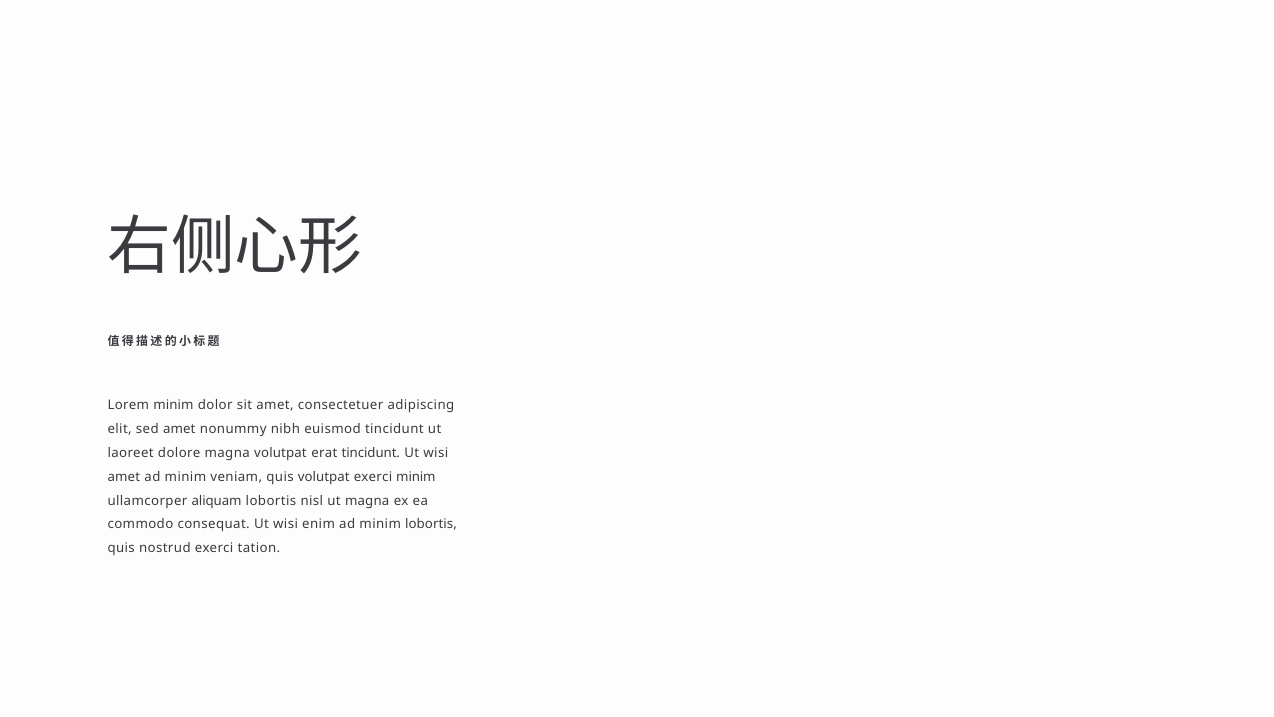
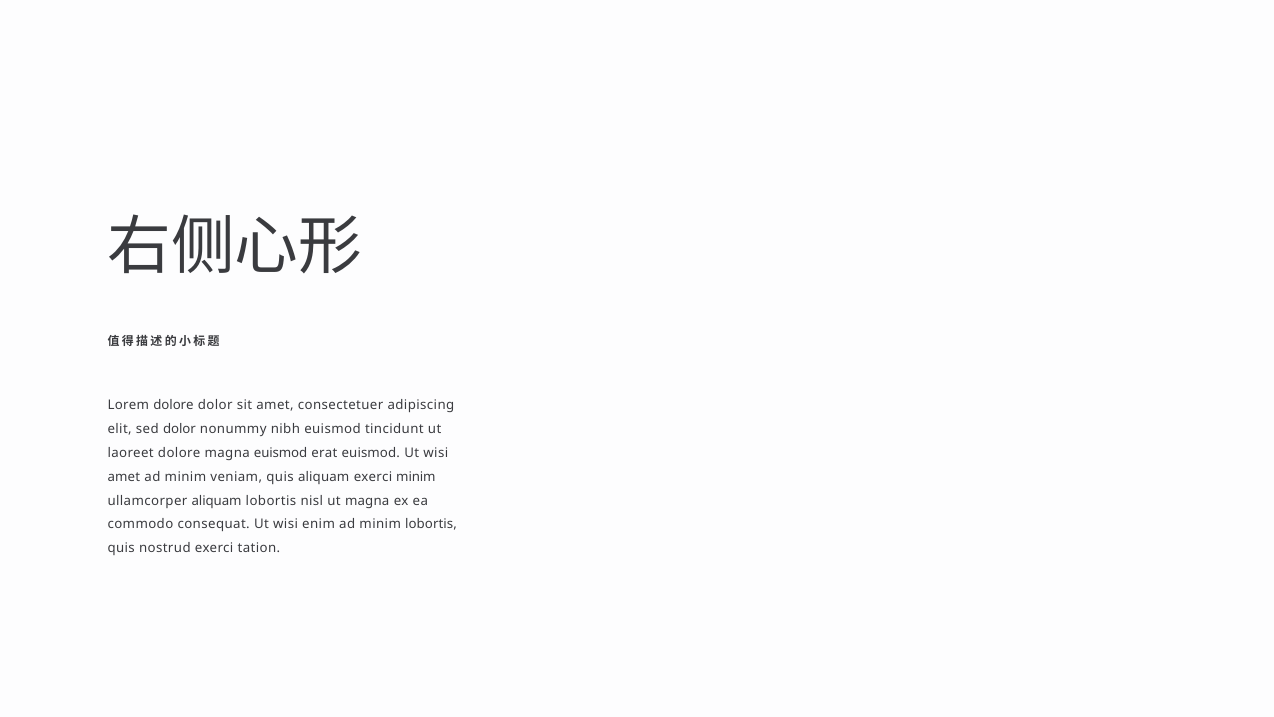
Lorem minim: minim -> dolore
sed amet: amet -> dolor
magna volutpat: volutpat -> euismod
erat tincidunt: tincidunt -> euismod
quis volutpat: volutpat -> aliquam
